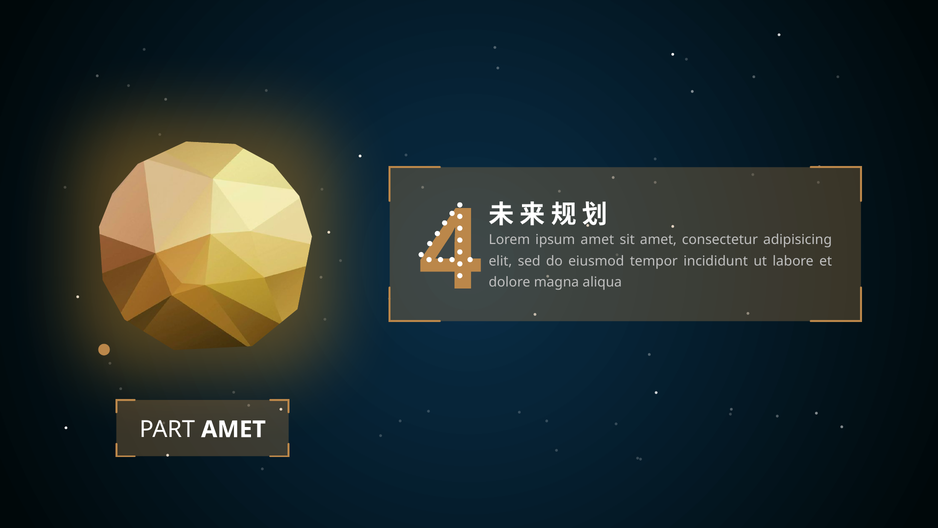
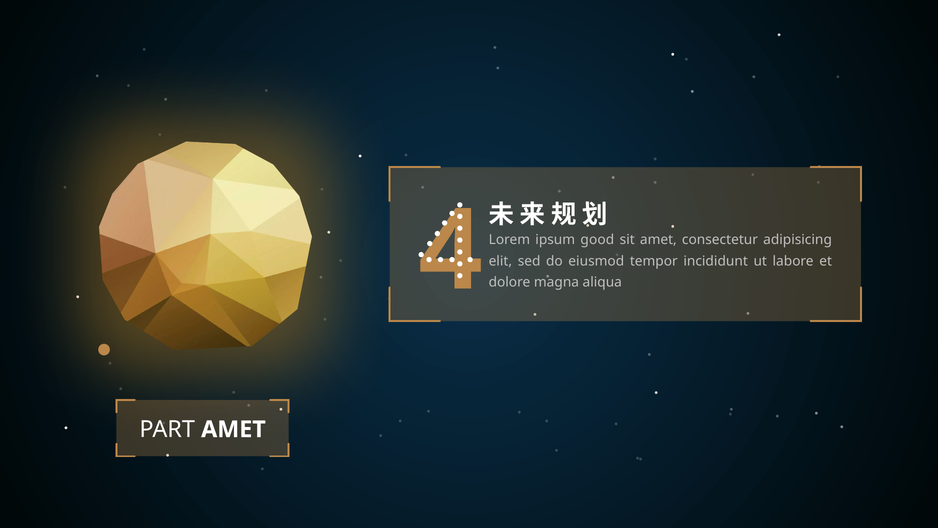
ipsum amet: amet -> good
